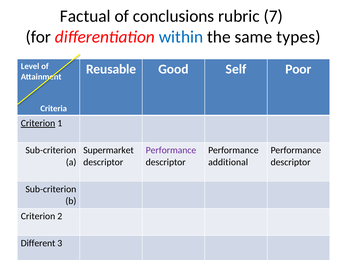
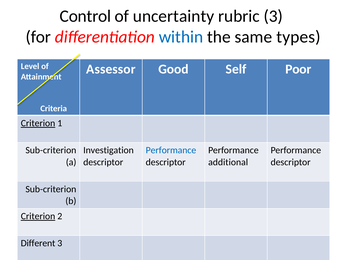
Factual: Factual -> Control
conclusions: conclusions -> uncertainty
rubric 7: 7 -> 3
Reusable: Reusable -> Assessor
Supermarket: Supermarket -> Investigation
Performance at (171, 150) colour: purple -> blue
Criterion at (38, 216) underline: none -> present
